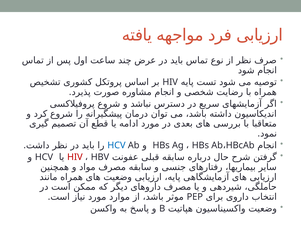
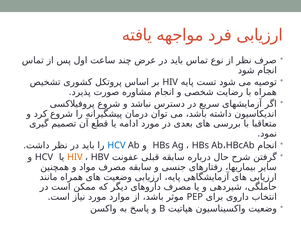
HIV at (75, 157) colour: red -> orange
